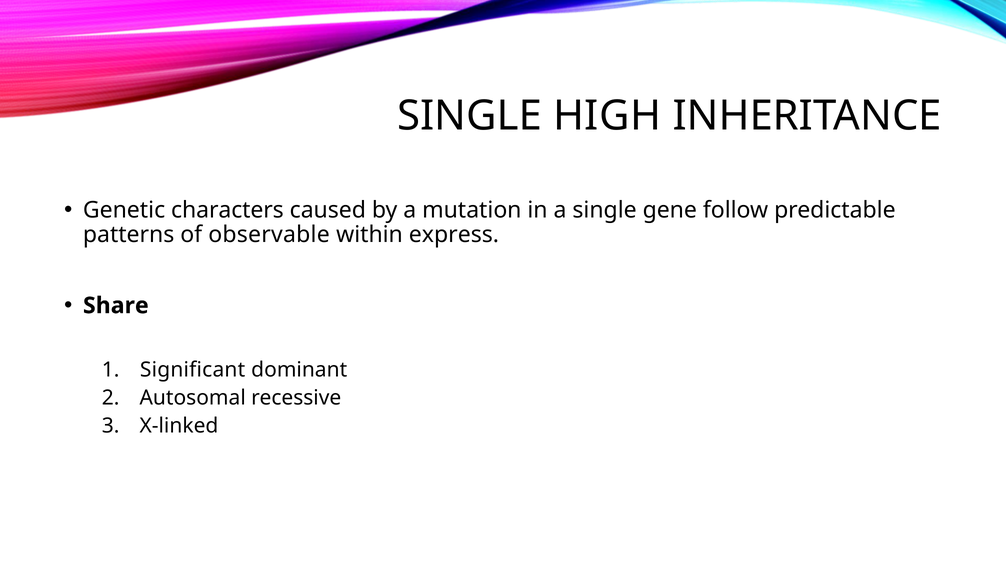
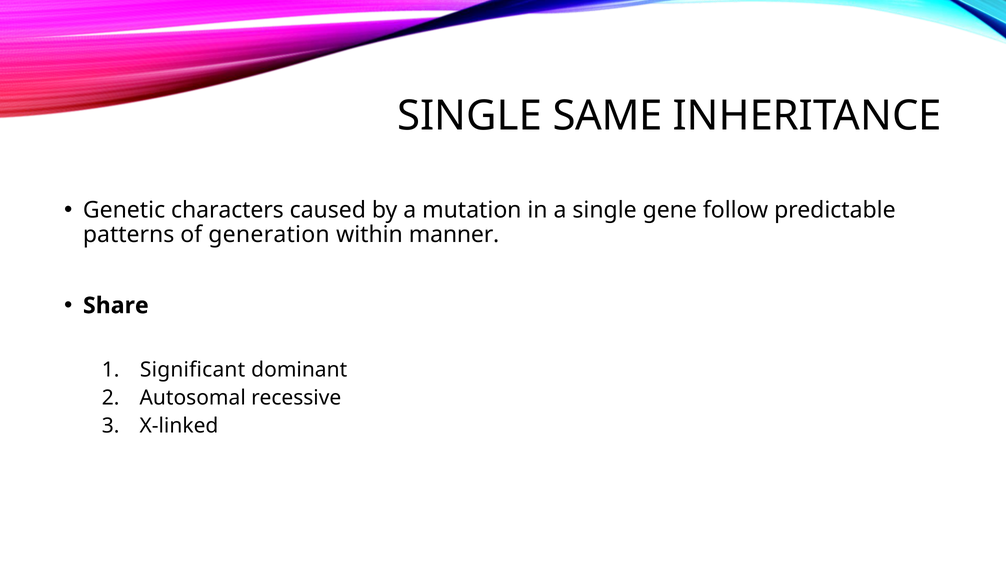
HIGH: HIGH -> SAME
observable: observable -> generation
express: express -> manner
